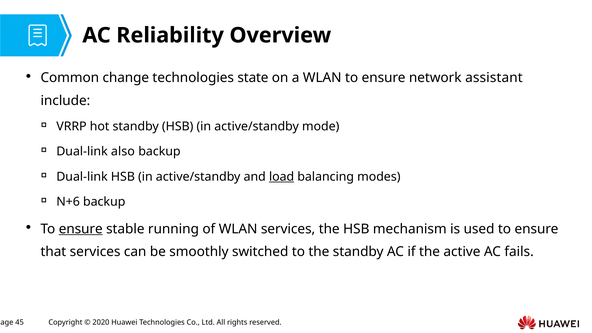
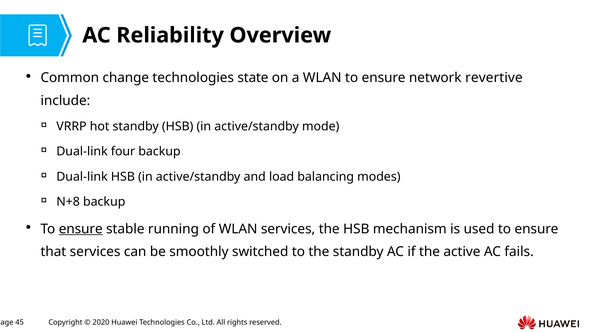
assistant: assistant -> revertive
also: also -> four
load underline: present -> none
N+6: N+6 -> N+8
